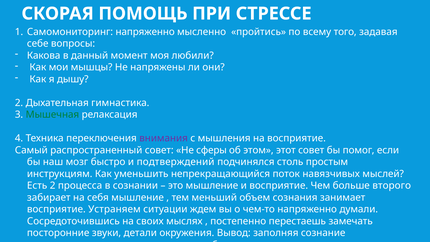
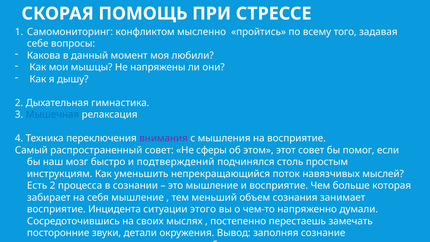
Самомониторинг напряженно: напряженно -> конфликтом
Мышечная colour: green -> blue
второго: второго -> которая
Устраняем: Устраняем -> Инцидента
ждем: ждем -> этого
